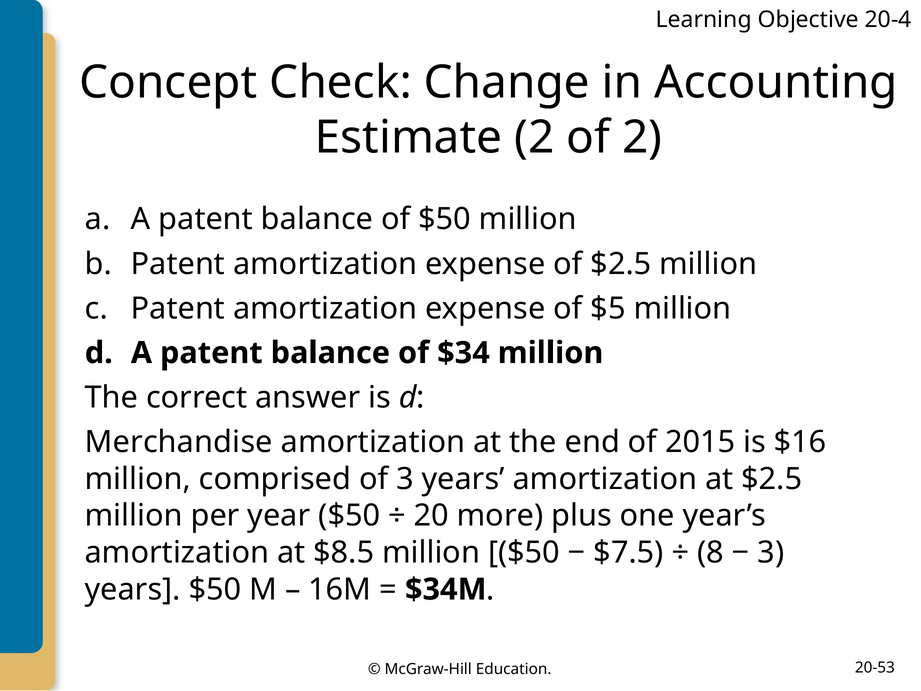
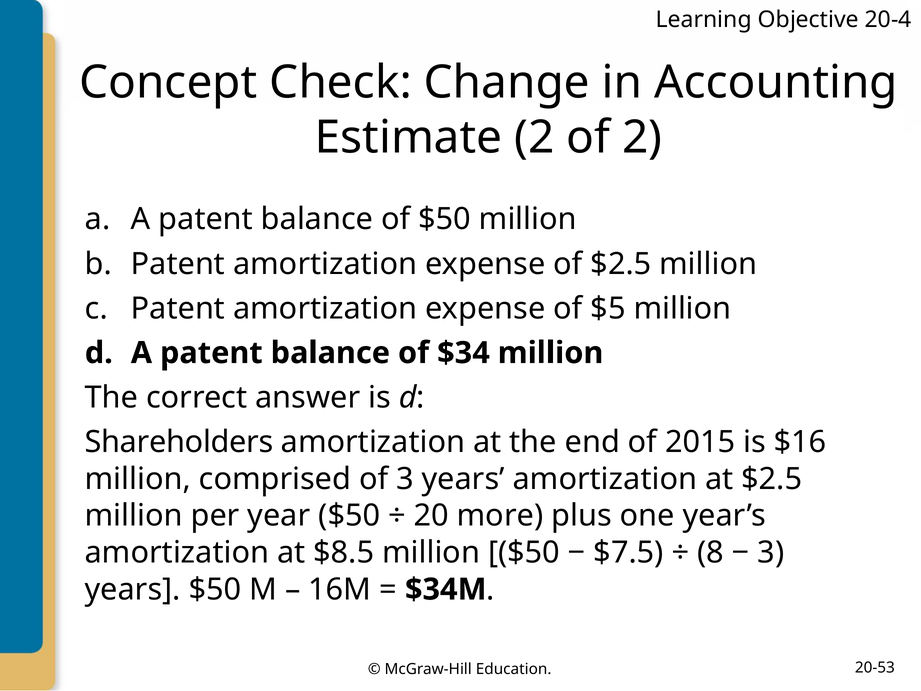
Merchandise: Merchandise -> Shareholders
